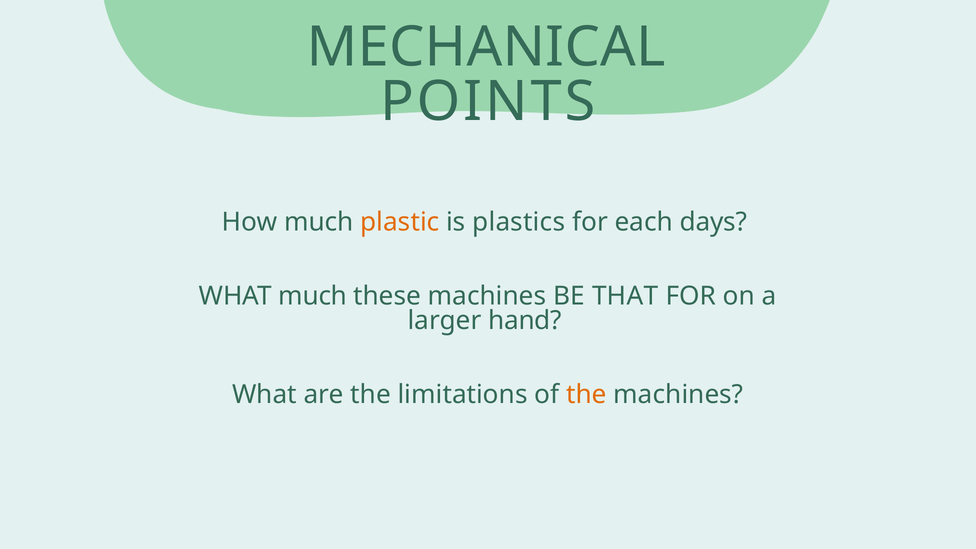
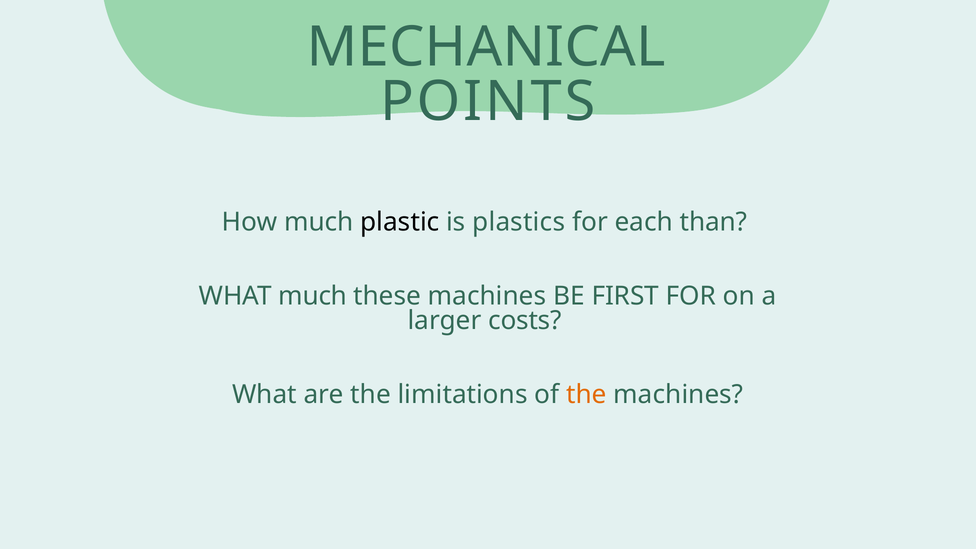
plastic colour: orange -> black
days: days -> than
THAT: THAT -> FIRST
hand: hand -> costs
